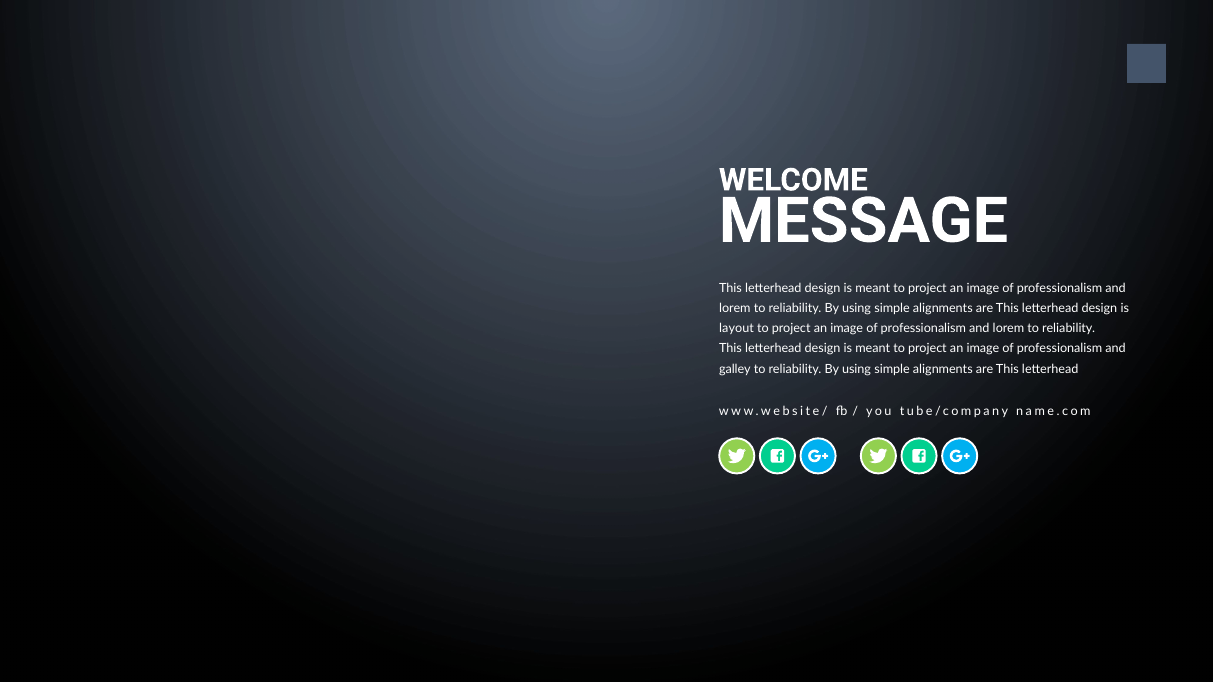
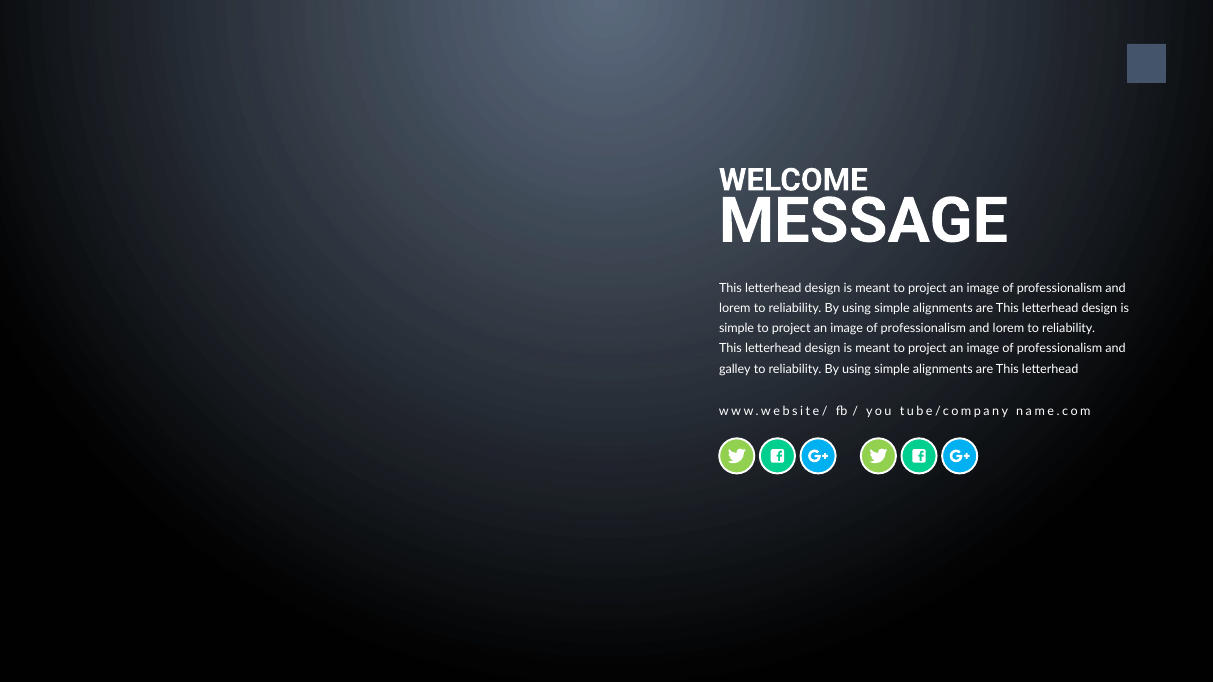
layout at (737, 329): layout -> simple
